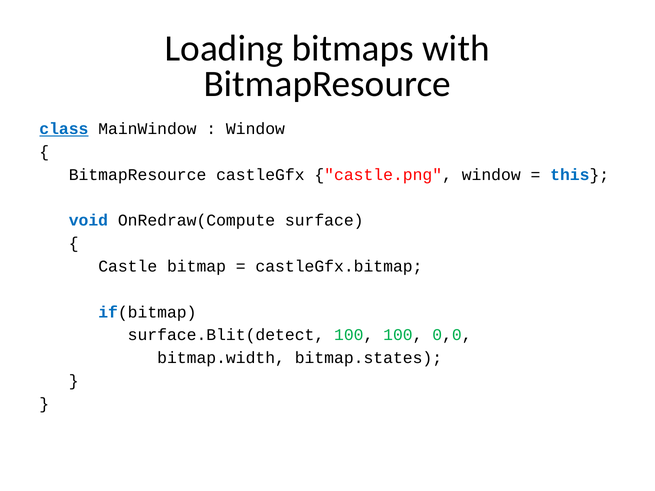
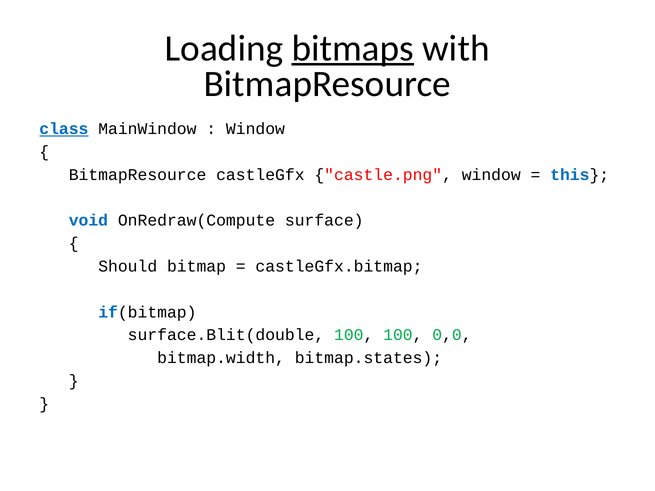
bitmaps underline: none -> present
Castle: Castle -> Should
surface.Blit(detect: surface.Blit(detect -> surface.Blit(double
